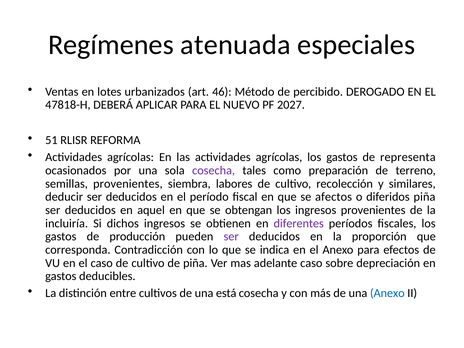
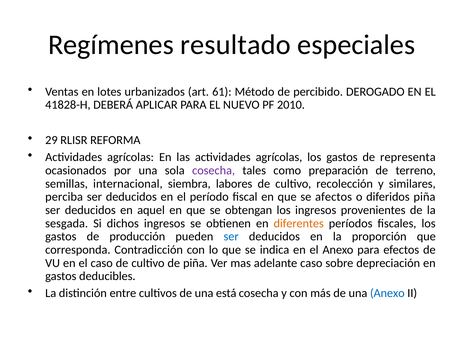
atenuada: atenuada -> resultado
46: 46 -> 61
47818-H: 47818-H -> 41828-H
2027: 2027 -> 2010
51: 51 -> 29
semillas provenientes: provenientes -> internacional
deducir: deducir -> perciba
incluiría: incluiría -> sesgada
diferentes colour: purple -> orange
ser at (231, 237) colour: purple -> blue
